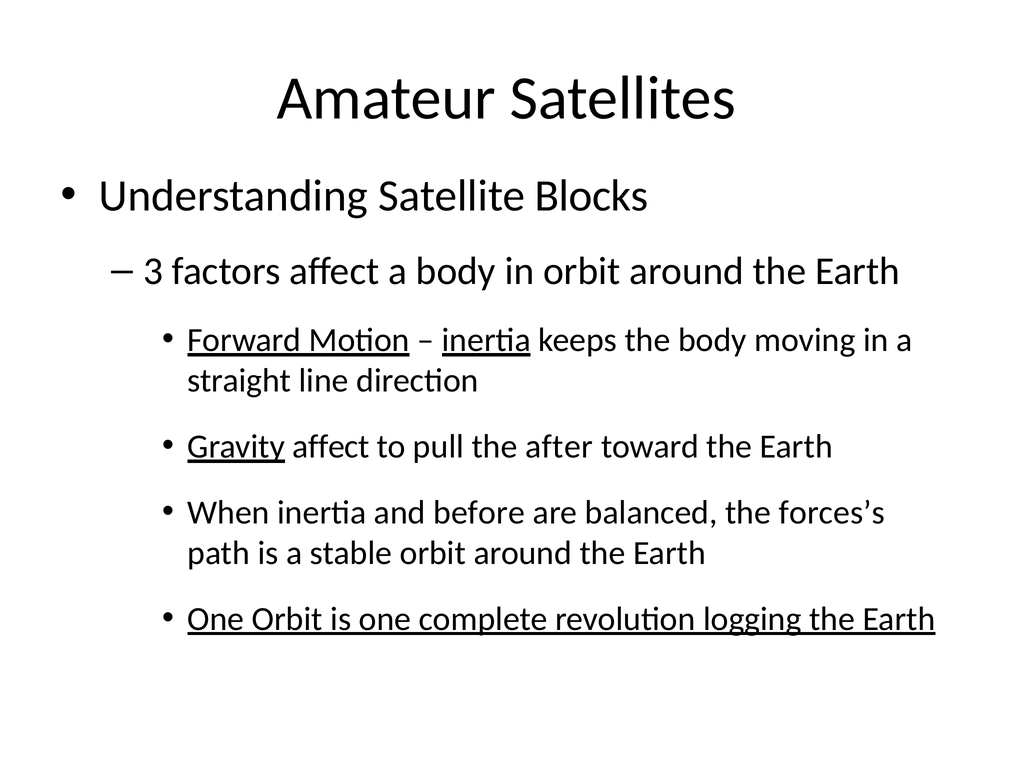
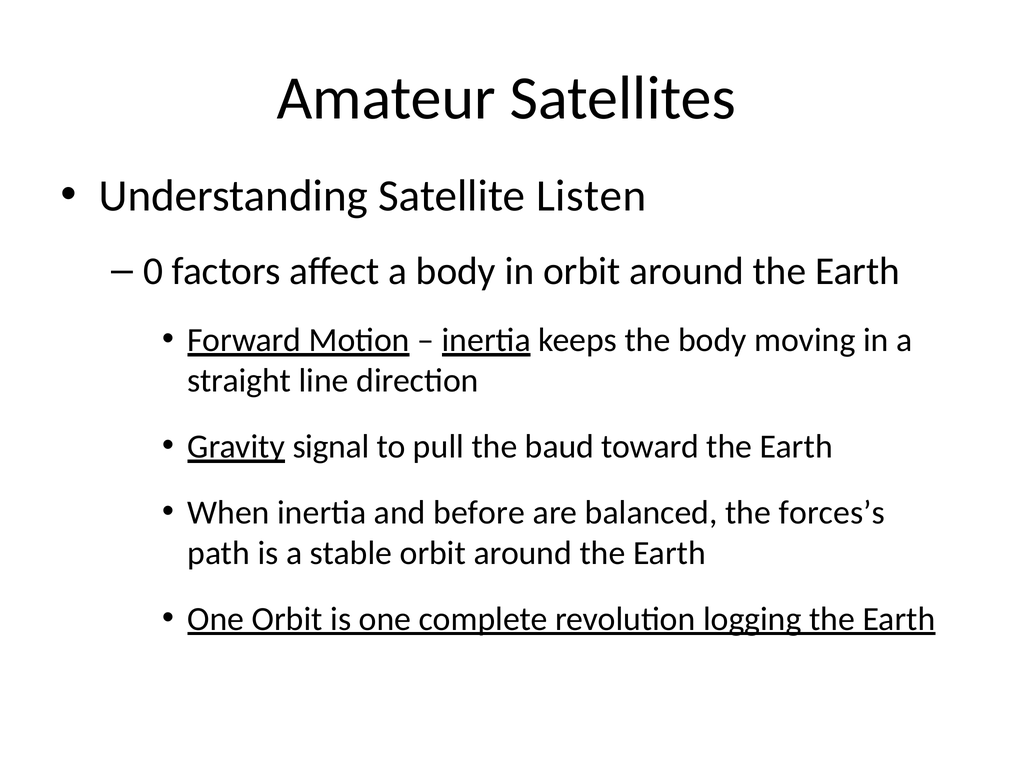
Blocks: Blocks -> Listen
3: 3 -> 0
Gravity affect: affect -> signal
after: after -> baud
